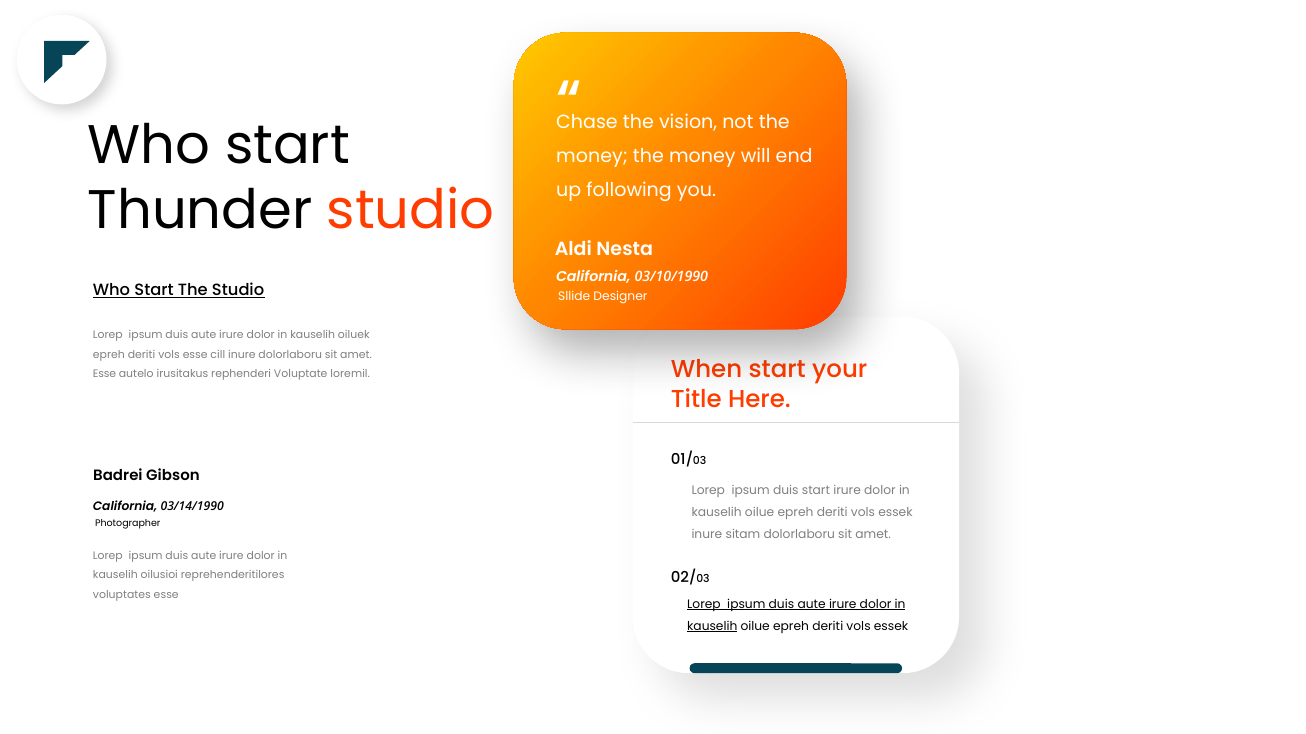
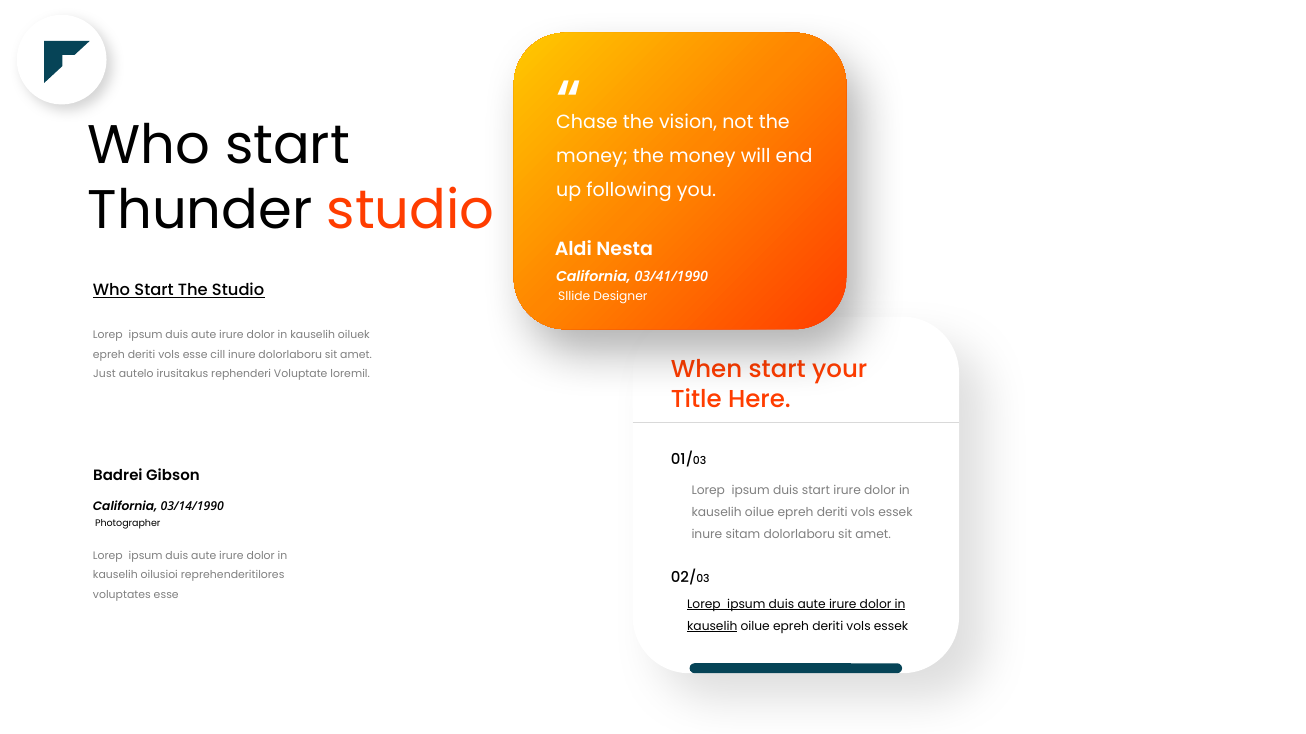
03/10/1990: 03/10/1990 -> 03/41/1990
Esse at (105, 375): Esse -> Just
